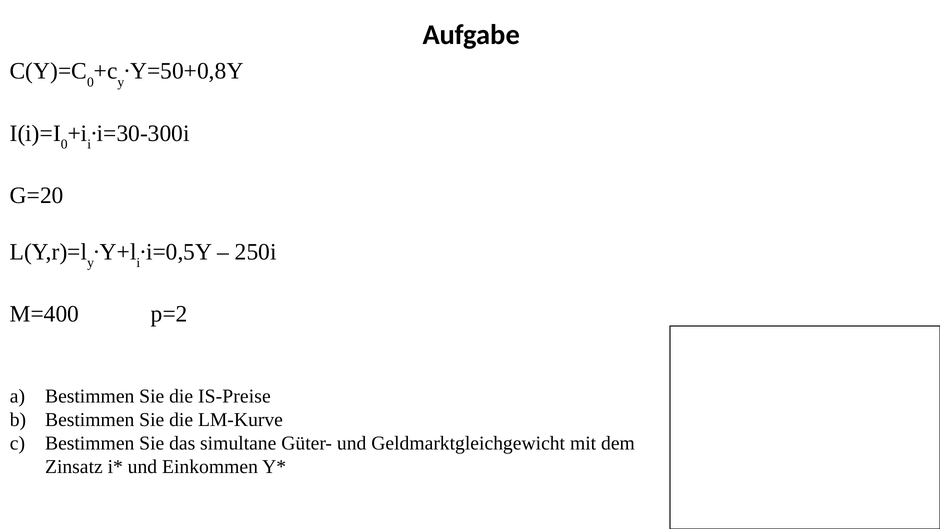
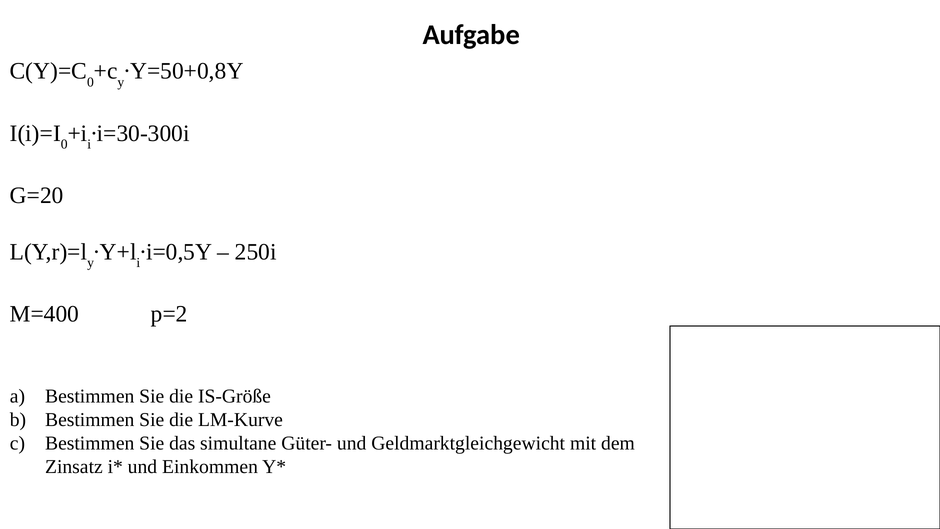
IS-Preise: IS-Preise -> IS-Größe
